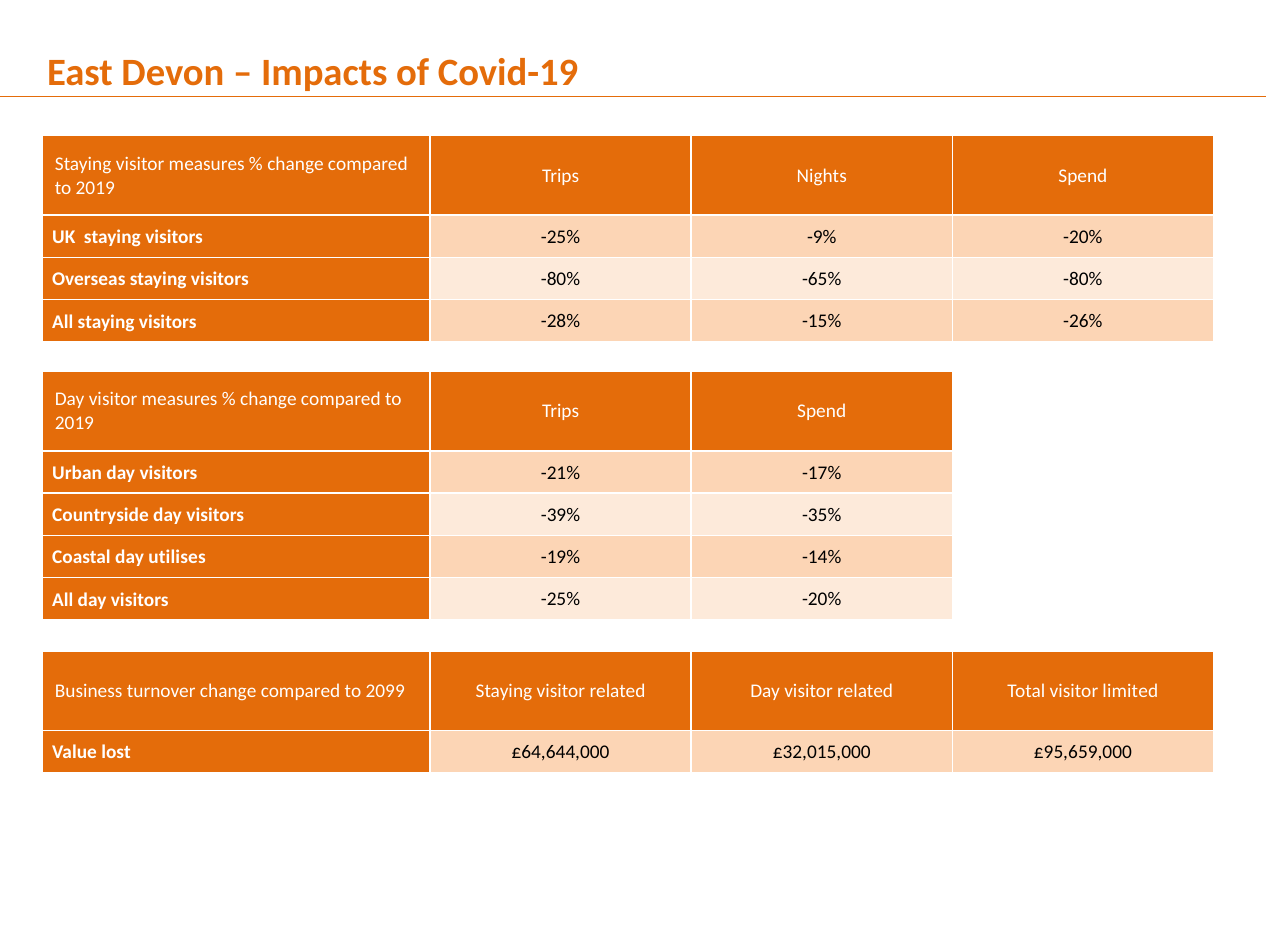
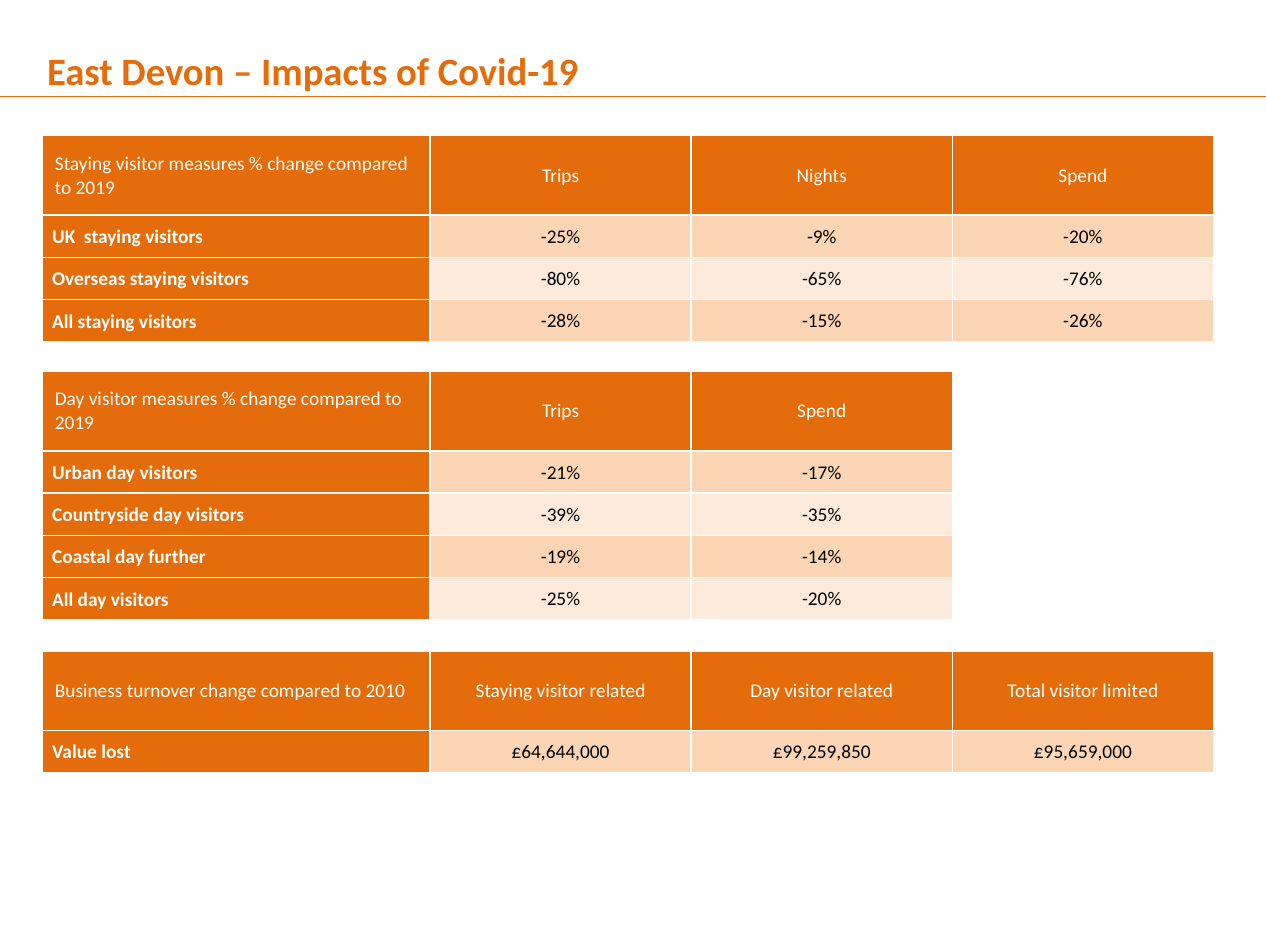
-65% -80%: -80% -> -76%
utilises: utilises -> further
2099: 2099 -> 2010
£32,015,000: £32,015,000 -> £99,259,850
